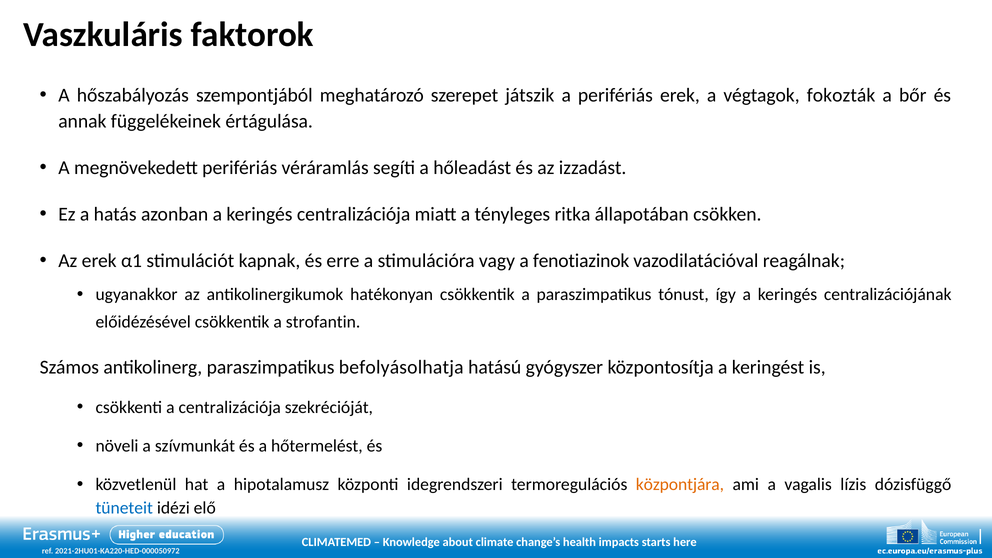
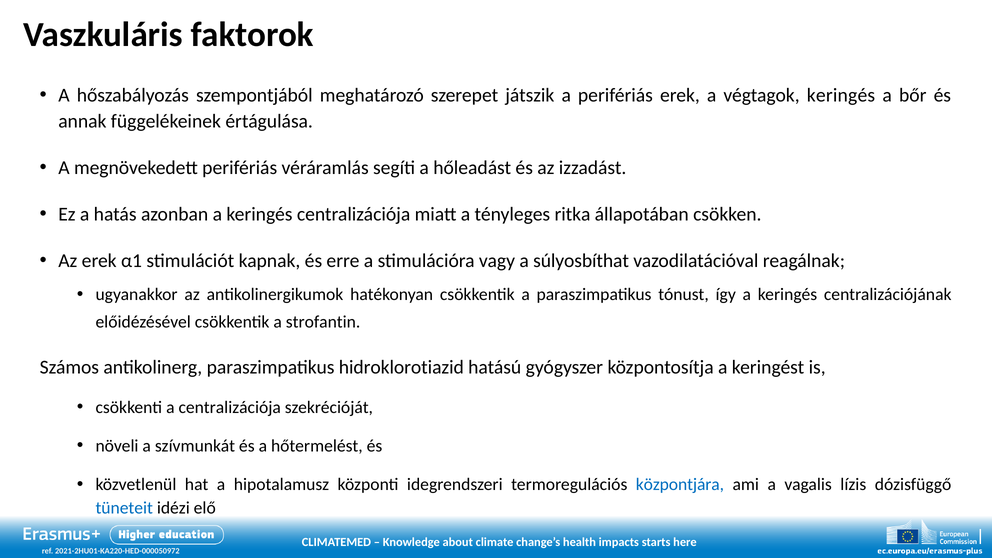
végtagok fokozták: fokozták -> keringés
fenotiazinok: fenotiazinok -> súlyosbíthat
befolyásolhatja: befolyásolhatja -> hidroklorotiazid
központjára colour: orange -> blue
